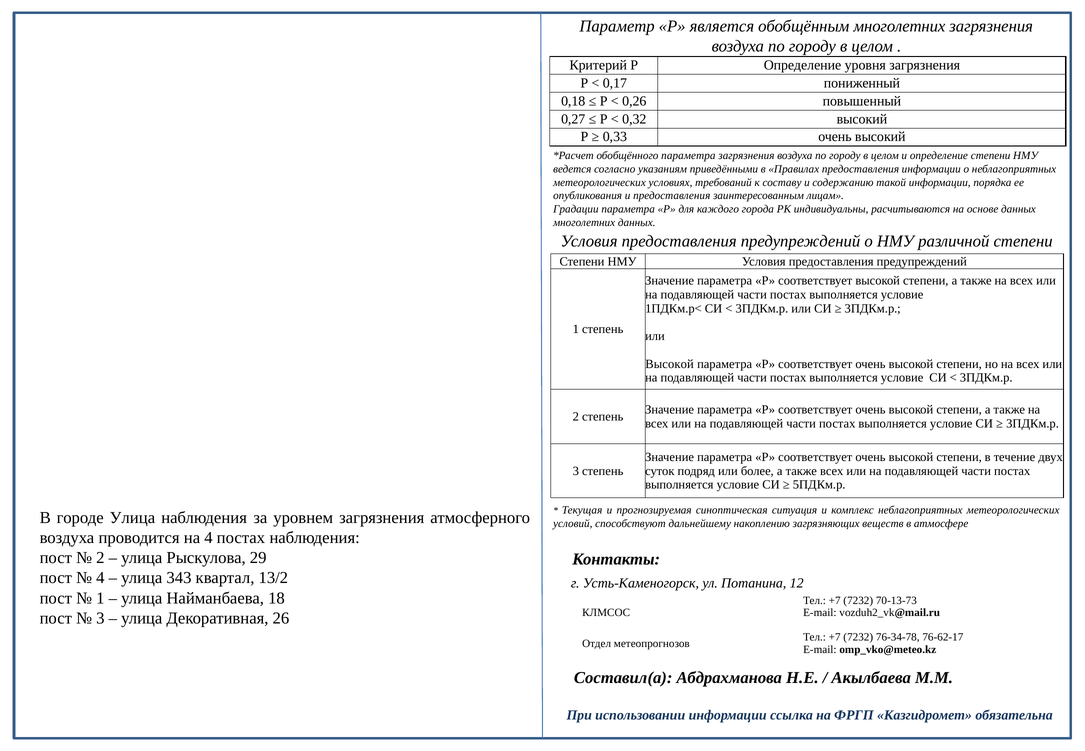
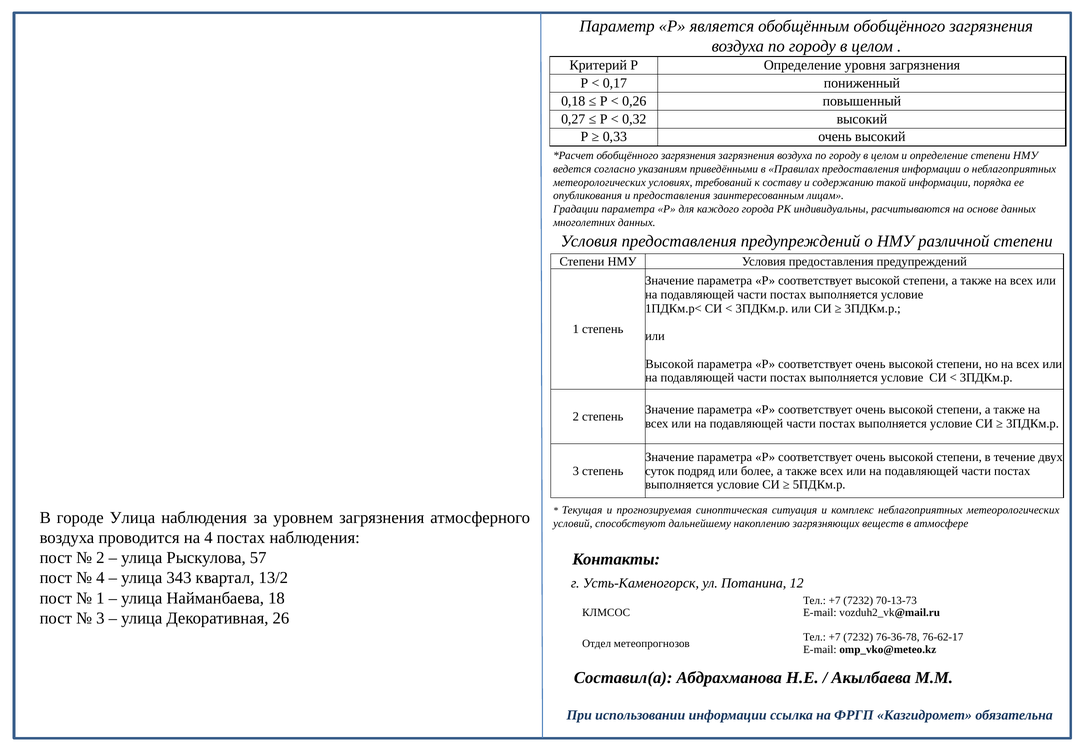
обобщённым многолетних: многолетних -> обобщённого
параметра at (688, 156): параметра -> загрязнения
29: 29 -> 57
76-34-78: 76-34-78 -> 76-36-78
